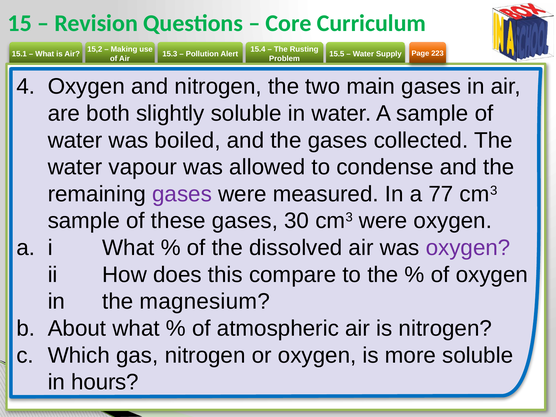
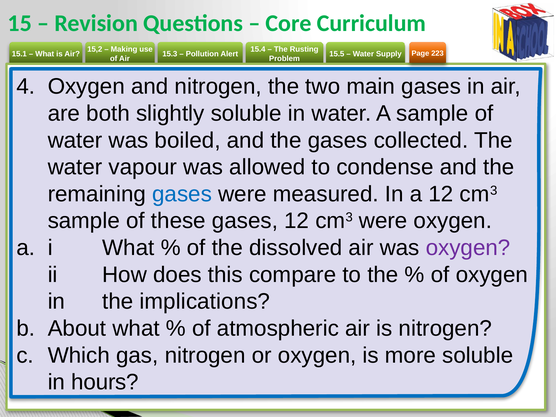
gases at (182, 194) colour: purple -> blue
a 77: 77 -> 12
gases 30: 30 -> 12
magnesium: magnesium -> implications
